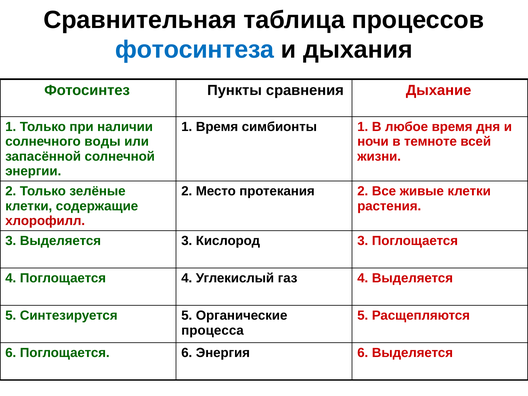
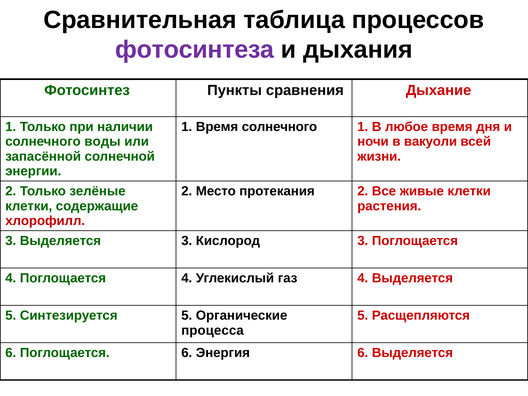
фотосинтеза colour: blue -> purple
Время симбионты: симбионты -> солнечного
темноте: темноте -> вакуоли
